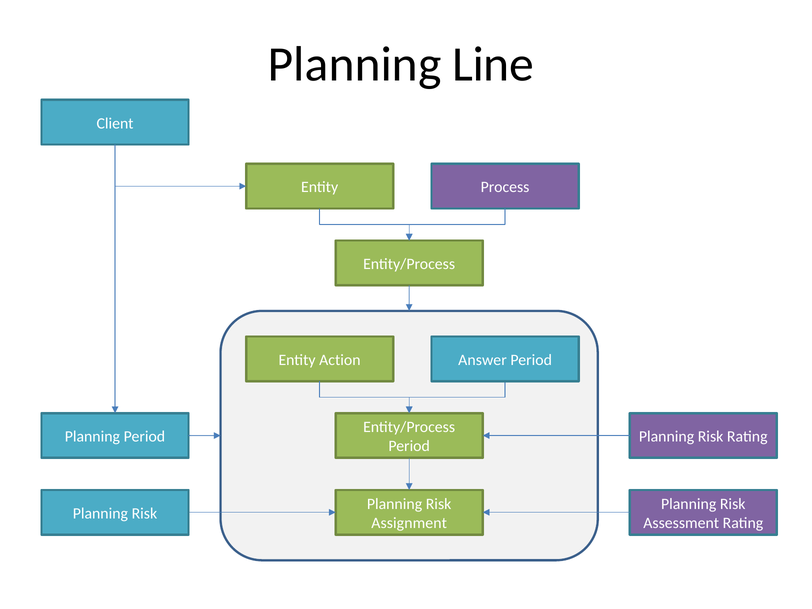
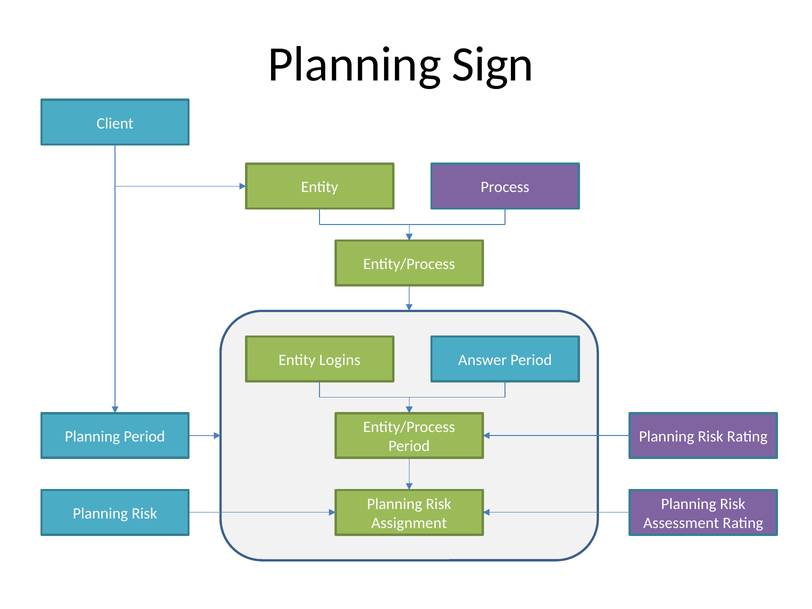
Line: Line -> Sign
Action: Action -> Logins
